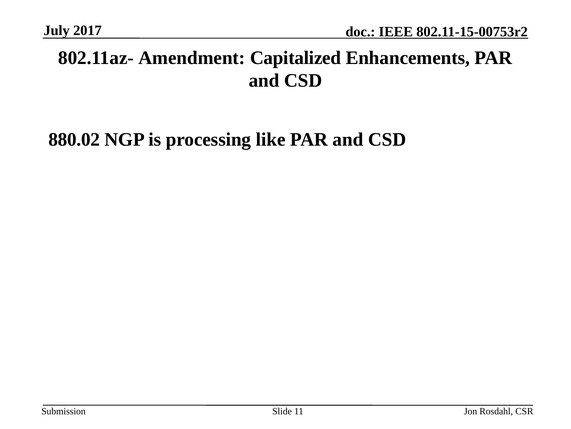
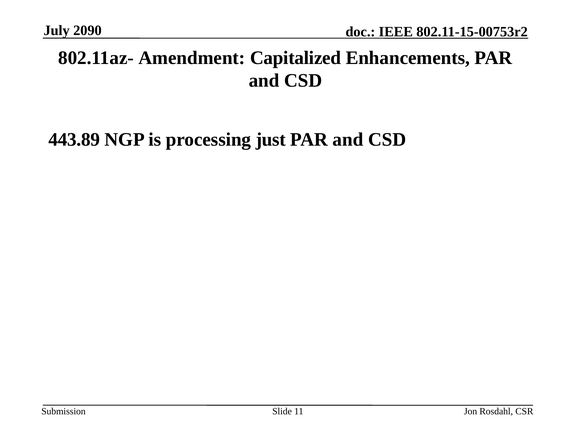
2017: 2017 -> 2090
880.02: 880.02 -> 443.89
like: like -> just
